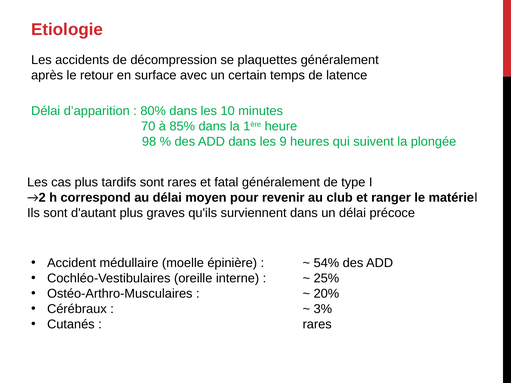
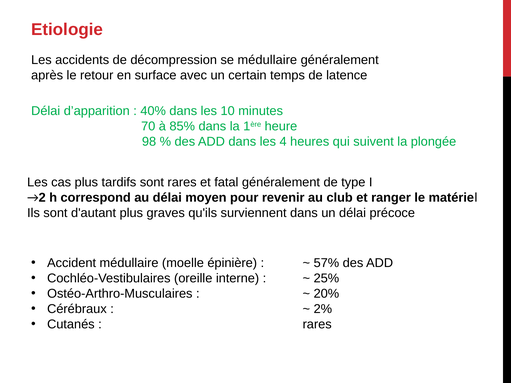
se plaquettes: plaquettes -> médullaire
80%: 80% -> 40%
9: 9 -> 4
54%: 54% -> 57%
3%: 3% -> 2%
